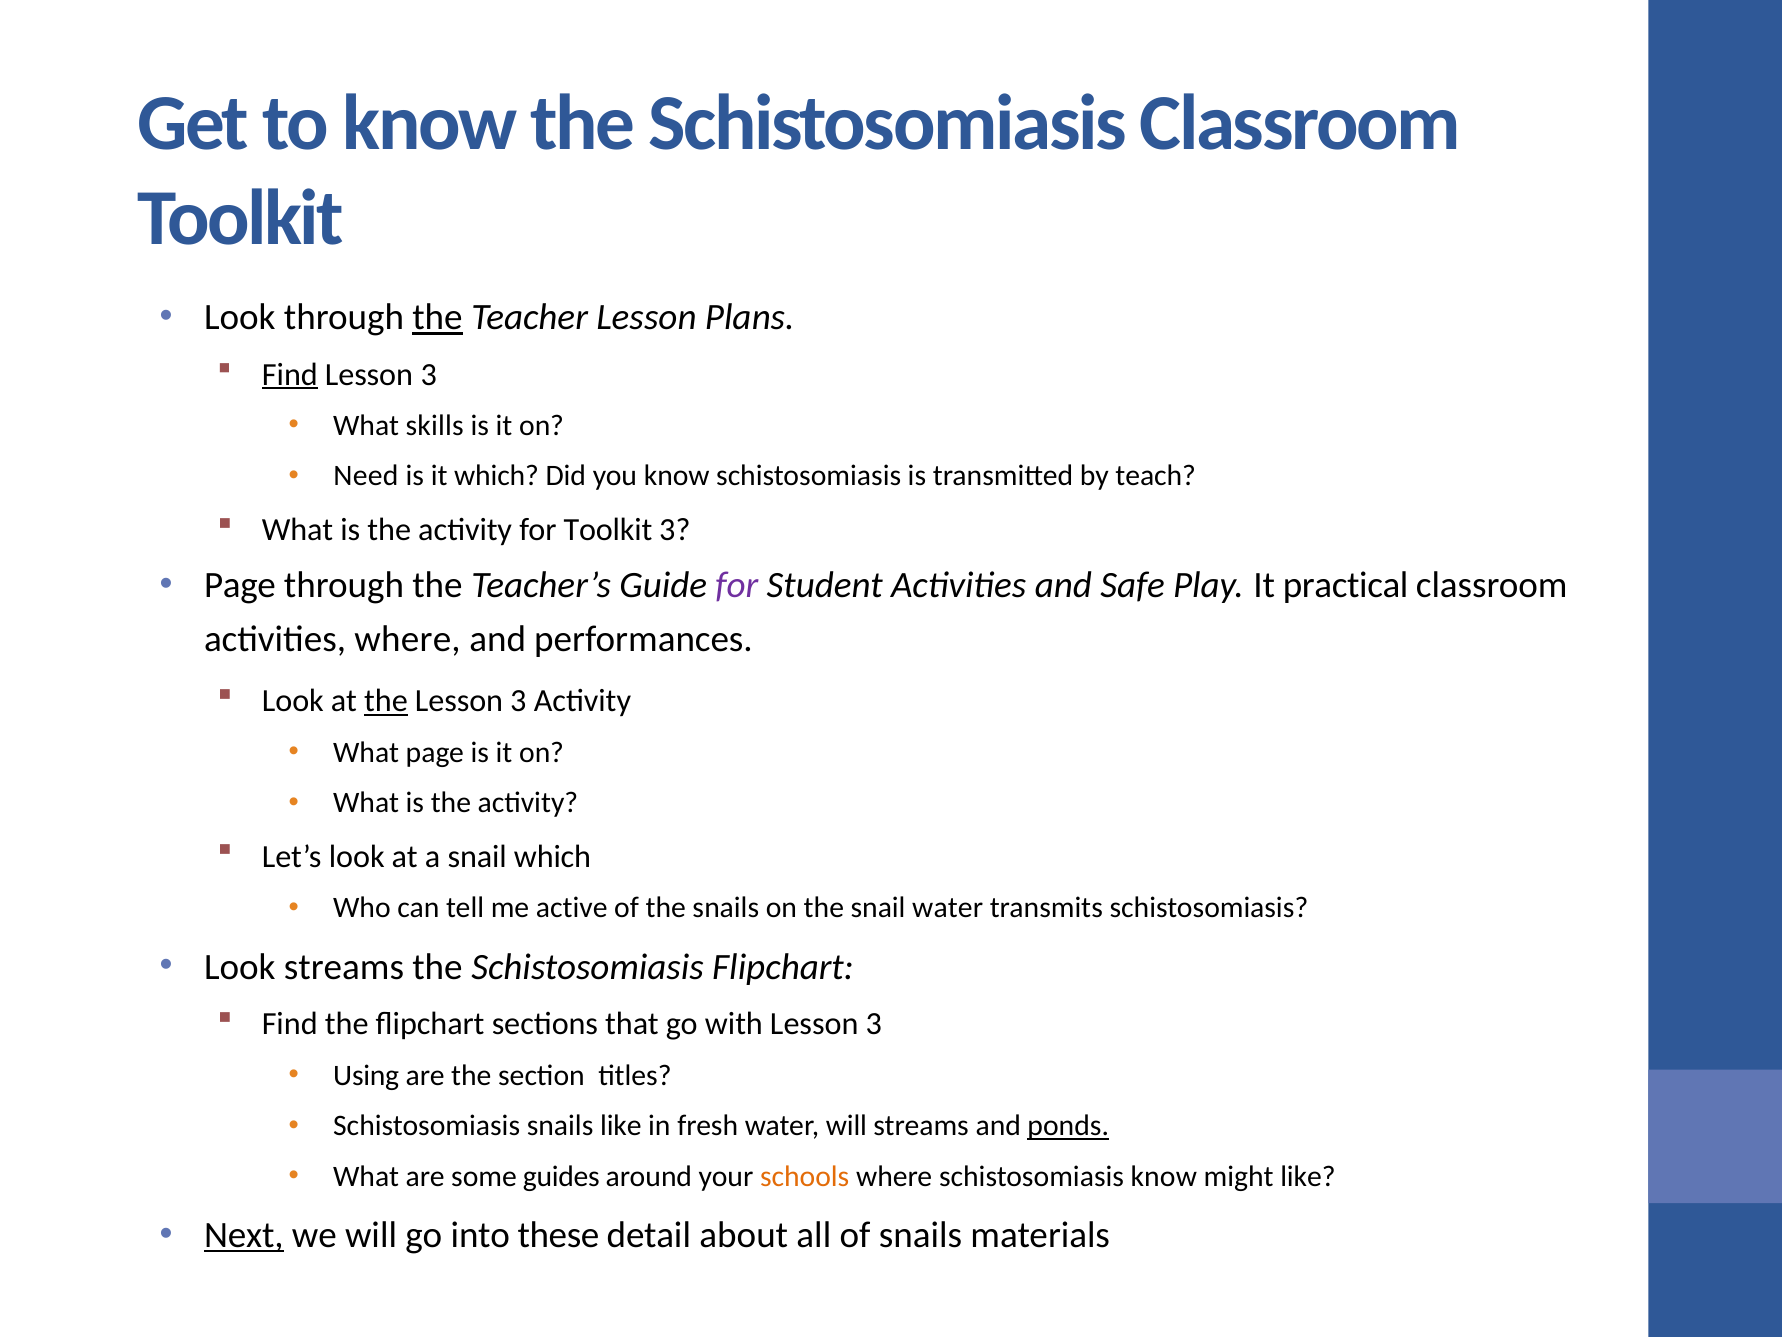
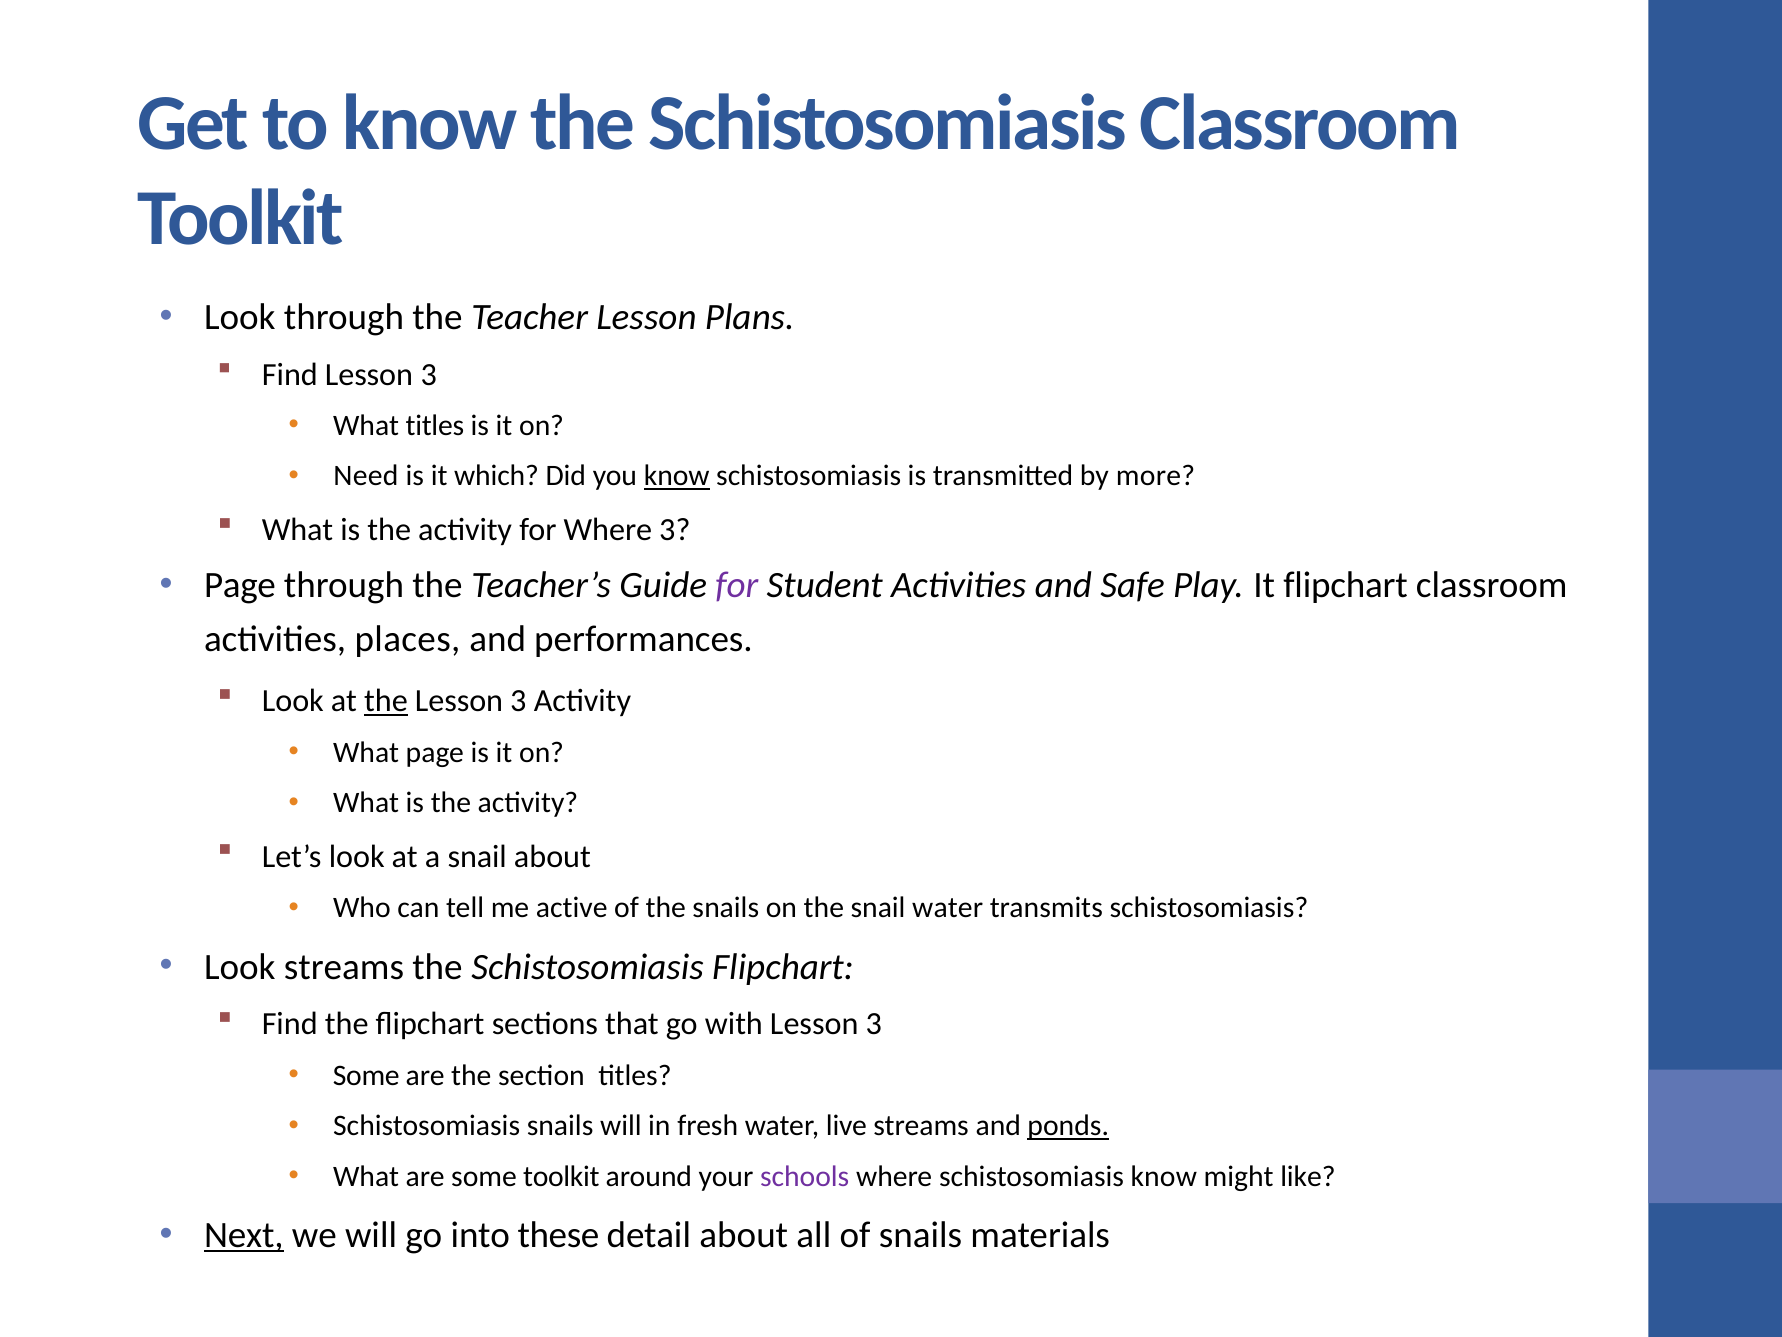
the at (437, 317) underline: present -> none
Find at (290, 374) underline: present -> none
What skills: skills -> titles
know at (677, 476) underline: none -> present
teach: teach -> more
for Toolkit: Toolkit -> Where
It practical: practical -> flipchart
activities where: where -> places
snail which: which -> about
Using at (366, 1075): Using -> Some
snails like: like -> will
water will: will -> live
some guides: guides -> toolkit
schools colour: orange -> purple
